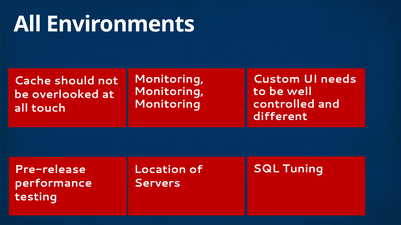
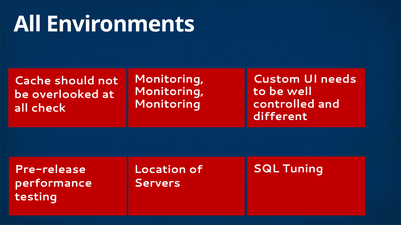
touch: touch -> check
